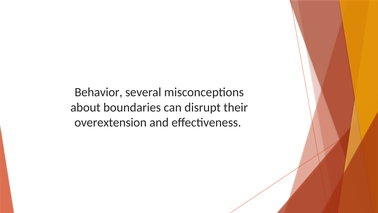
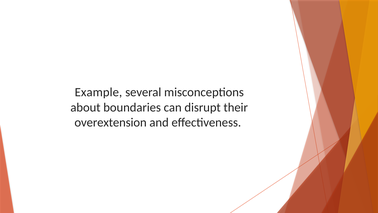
Behavior: Behavior -> Example
